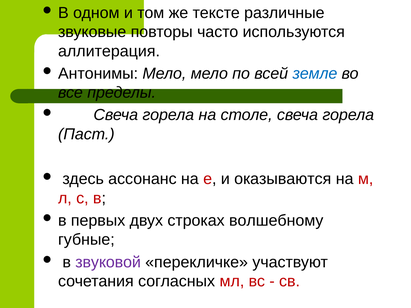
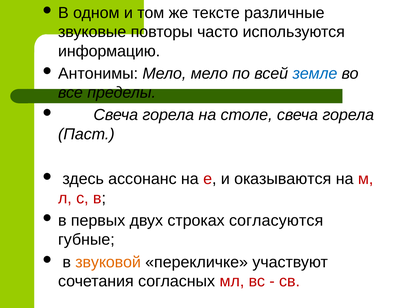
аллитерация: аллитерация -> информацию
волшебному: волшебному -> согласуются
звуковой colour: purple -> orange
